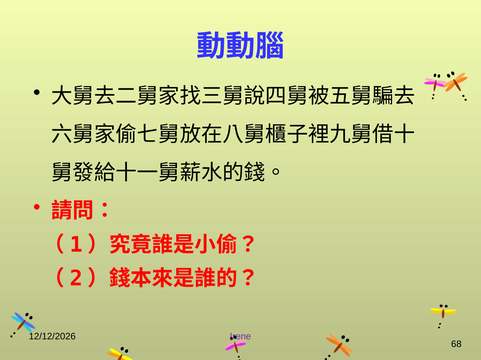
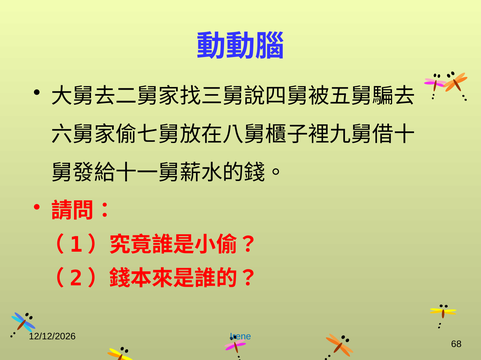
Irene colour: purple -> blue
